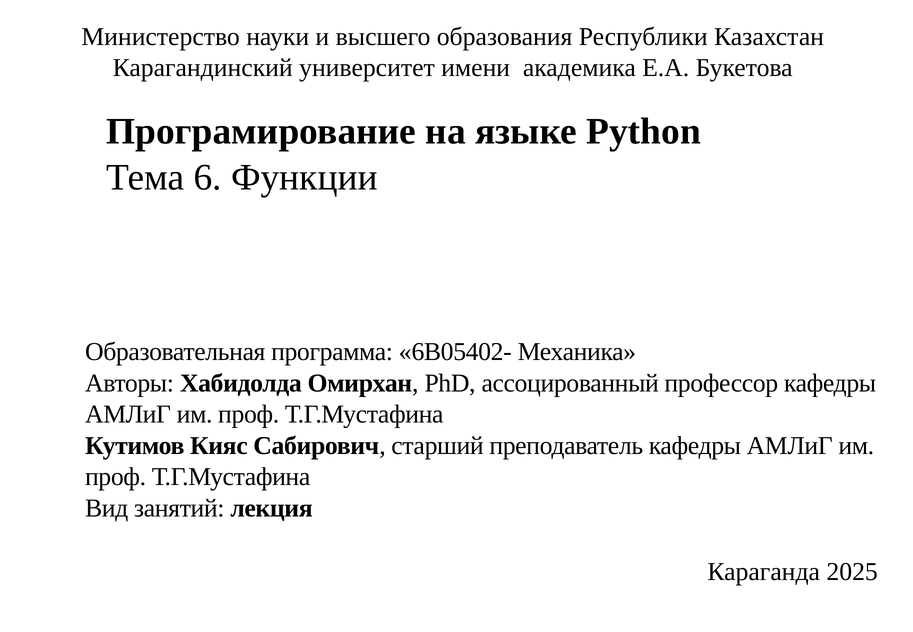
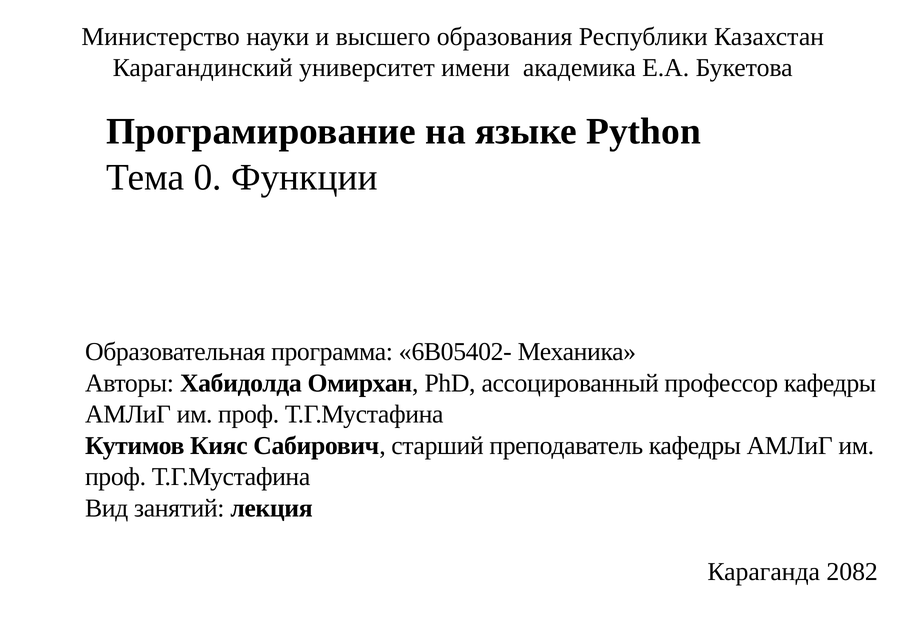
6: 6 -> 0
2025: 2025 -> 2082
